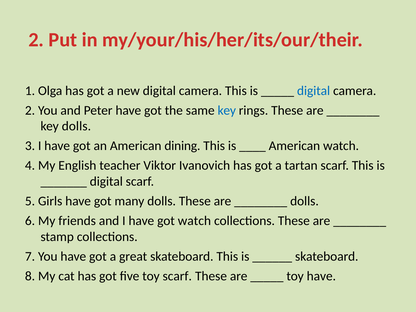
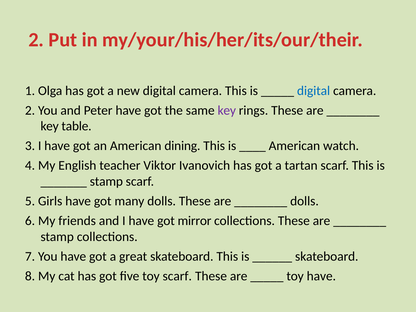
key at (227, 110) colour: blue -> purple
key dolls: dolls -> table
digital at (106, 181): digital -> stamp
got watch: watch -> mirror
